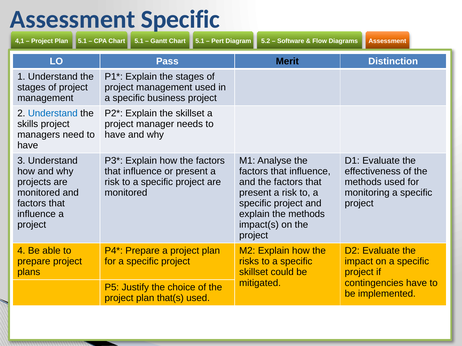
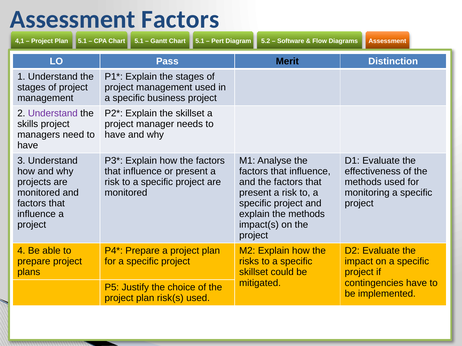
Assessment Specific: Specific -> Factors
Understand at (53, 114) colour: blue -> purple
that(s: that(s -> risk(s
